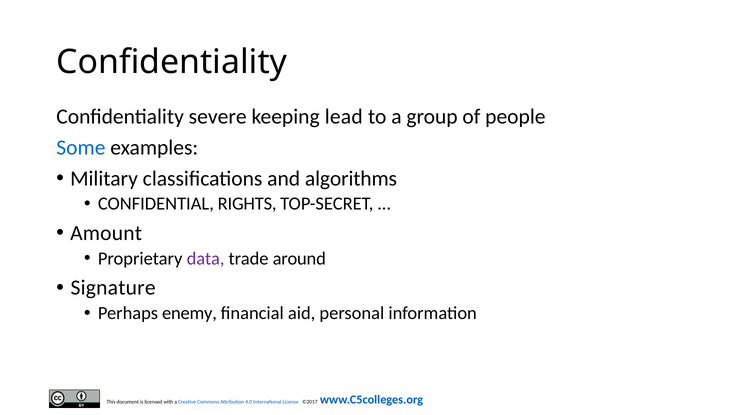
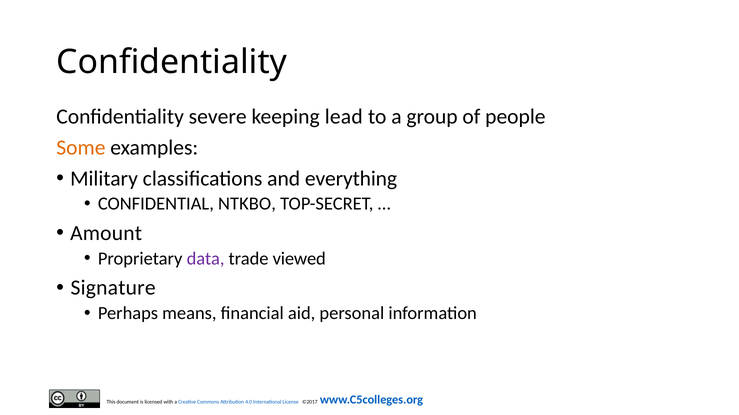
Some colour: blue -> orange
algorithms: algorithms -> everything
RIGHTS: RIGHTS -> NTKBO
around: around -> viewed
enemy: enemy -> means
